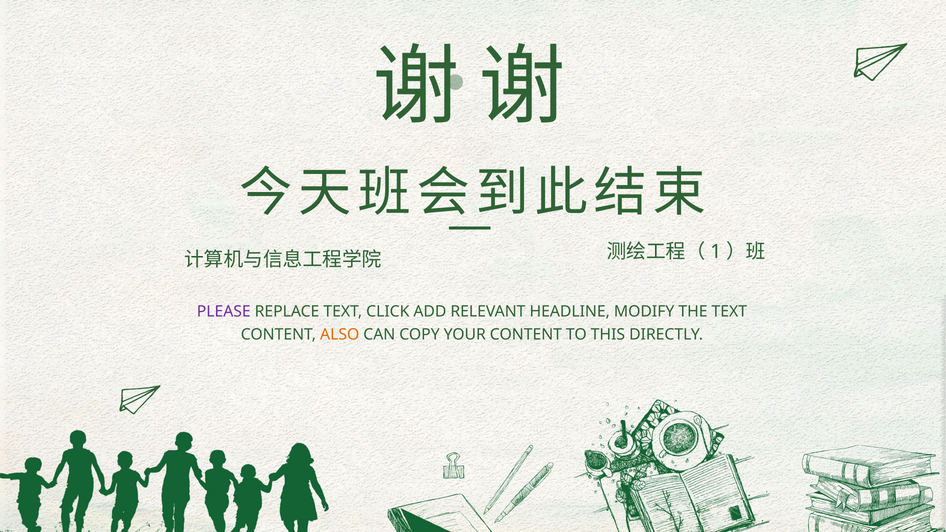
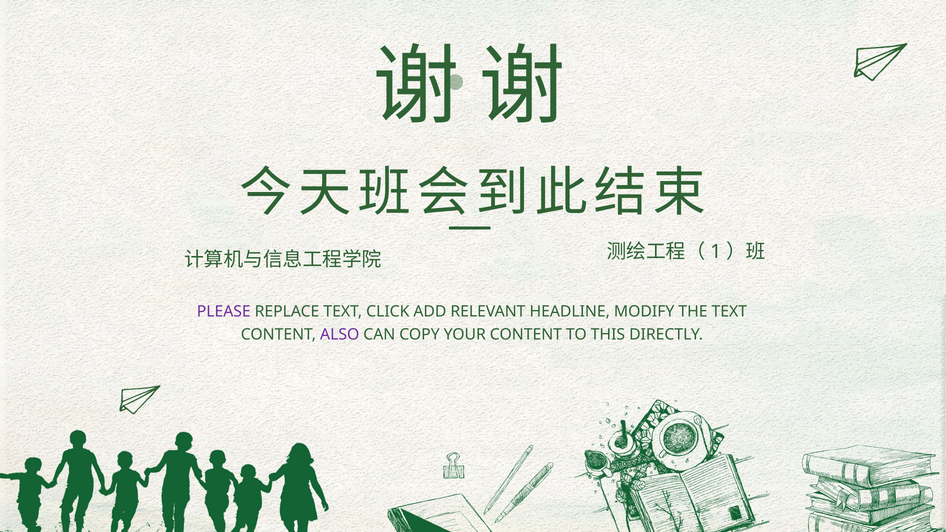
ALSO colour: orange -> purple
